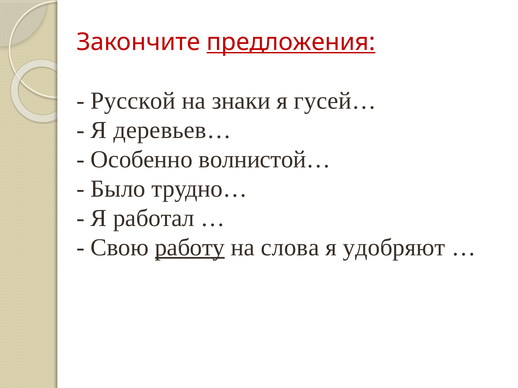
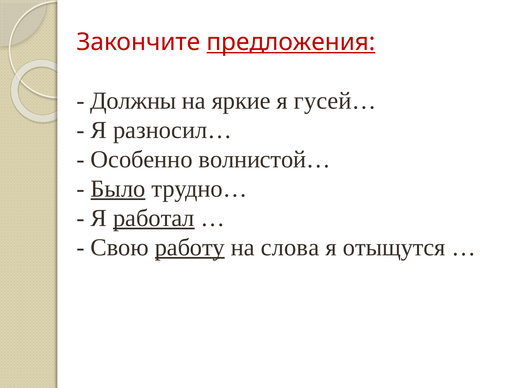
Русской: Русской -> Должны
знаки: знаки -> яркие
деревьев…: деревьев… -> разносил…
Было underline: none -> present
работал underline: none -> present
удобряют: удобряют -> отыщутся
